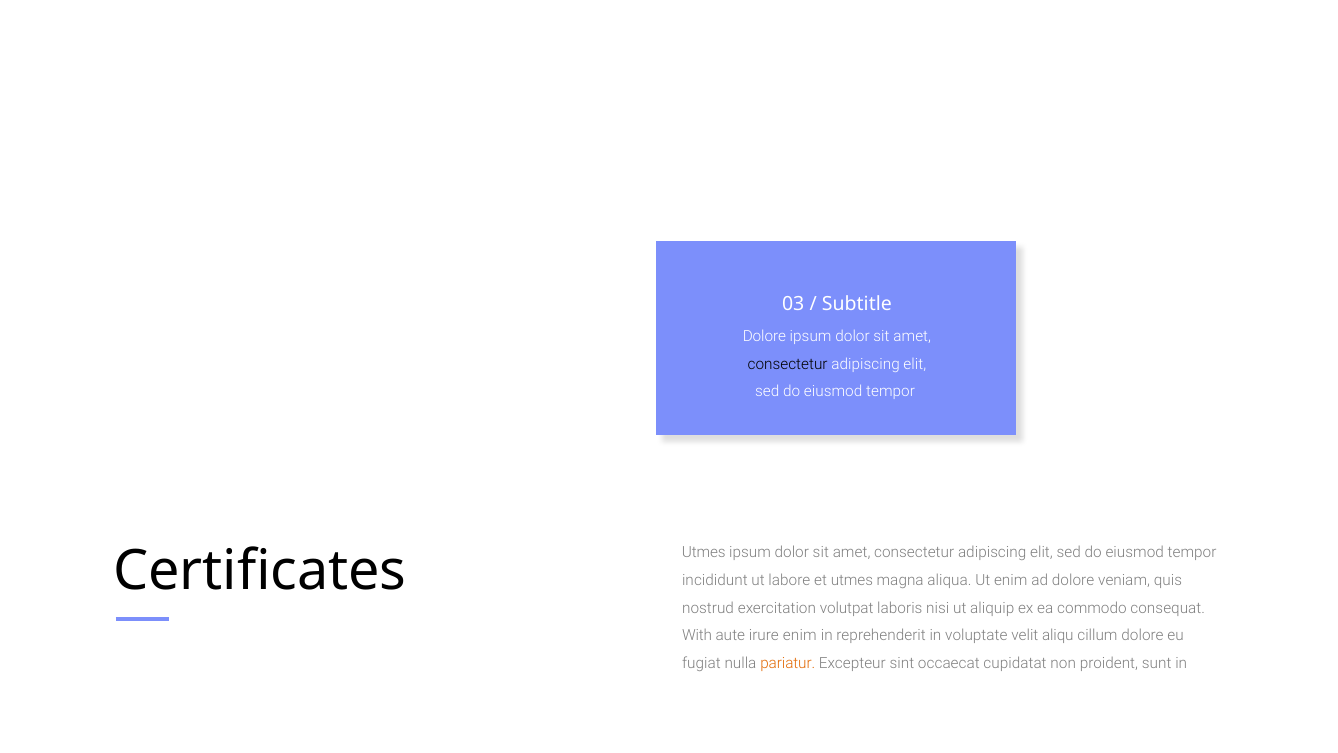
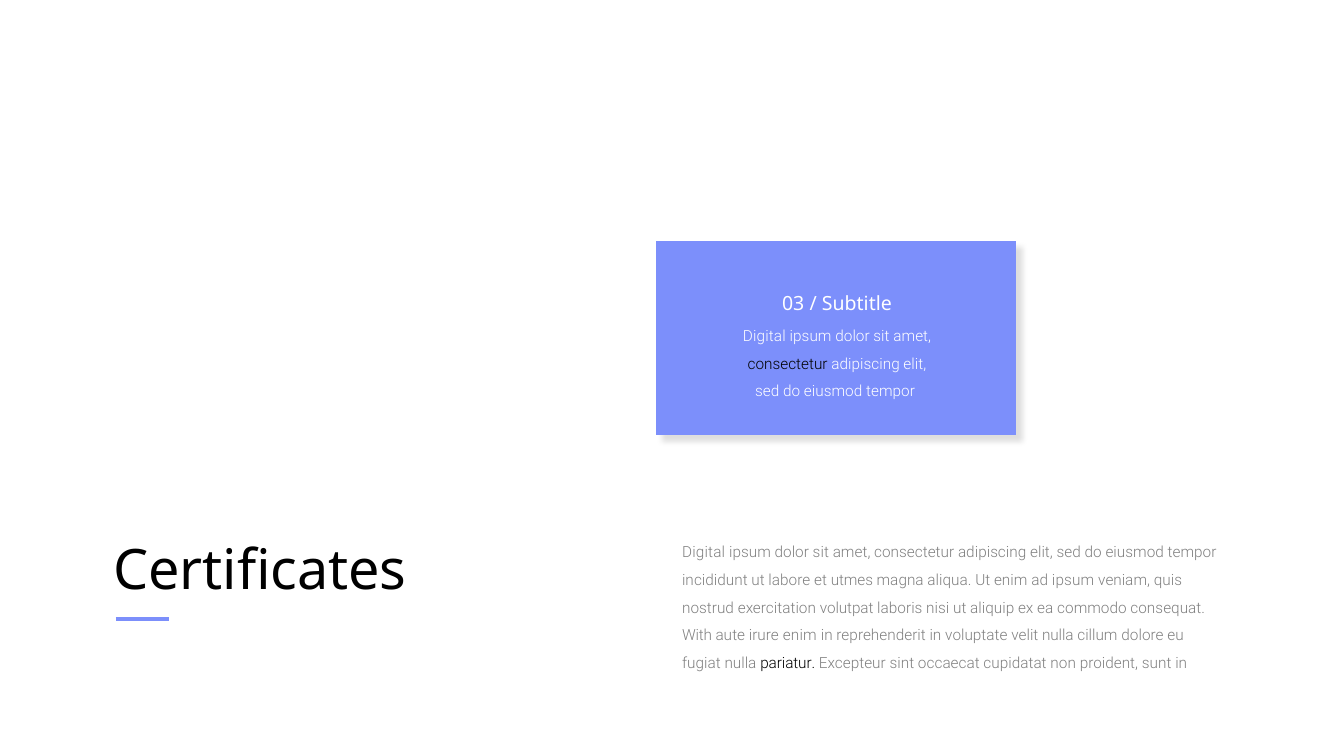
Dolore at (764, 336): Dolore -> Digital
Utmes at (704, 552): Utmes -> Digital
ad dolore: dolore -> ipsum
velit aliqu: aliqu -> nulla
pariatur colour: orange -> black
